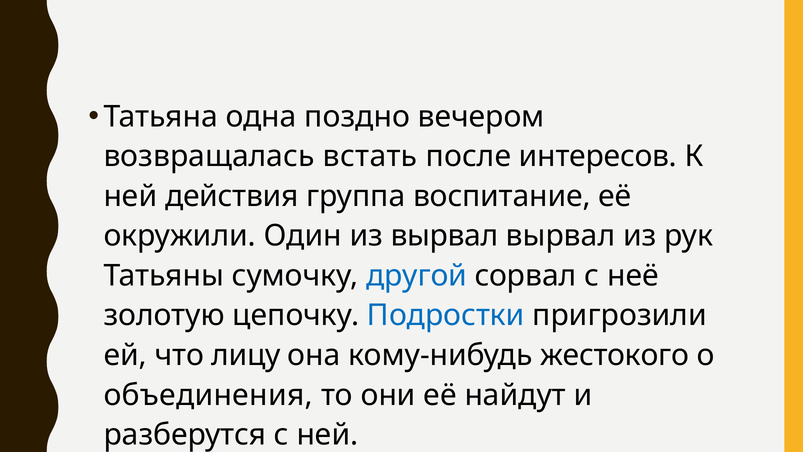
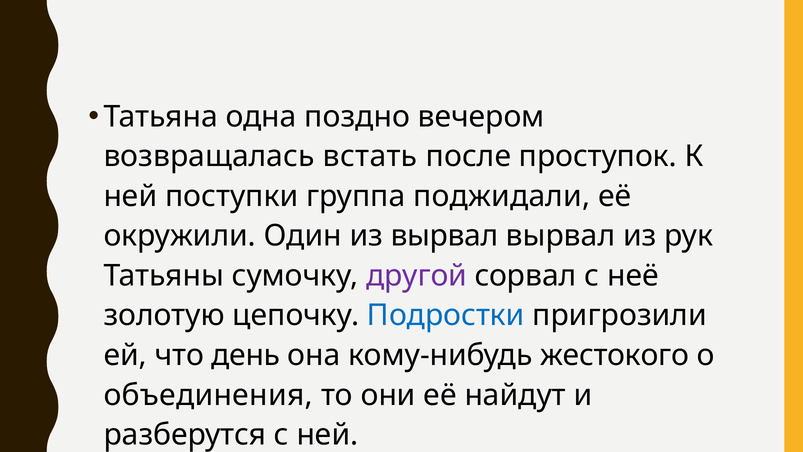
интересов: интересов -> проступок
действия: действия -> поступки
воспитание: воспитание -> поджидали
другой colour: blue -> purple
лицу: лицу -> день
